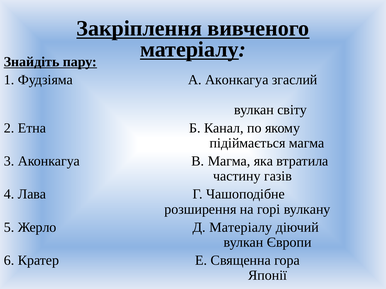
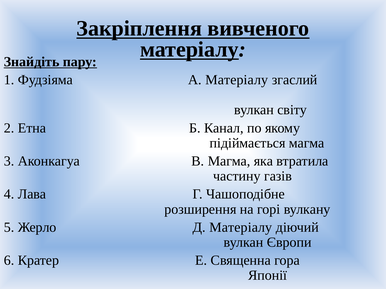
А Аконкагуа: Аконкагуа -> Матеріалу
